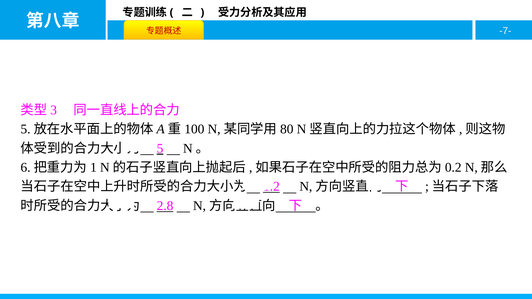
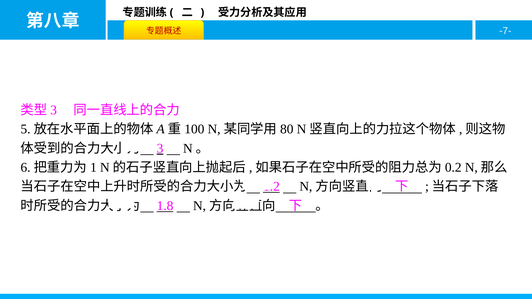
5: 5 -> 3
2.8: 2.8 -> 1.8
